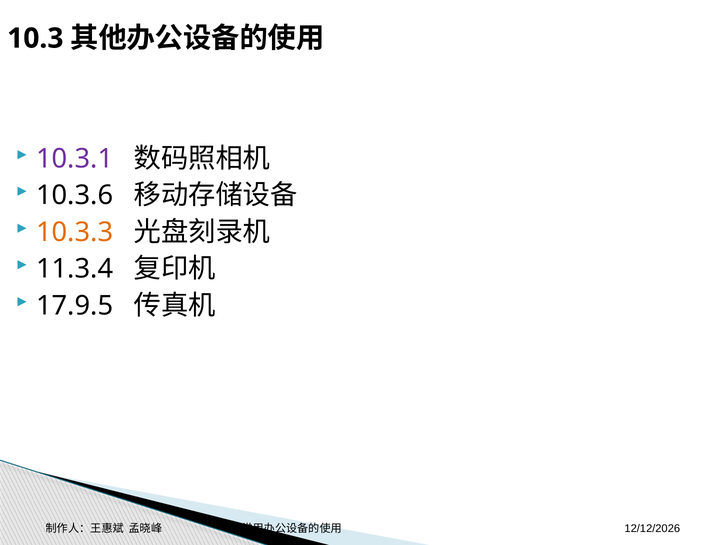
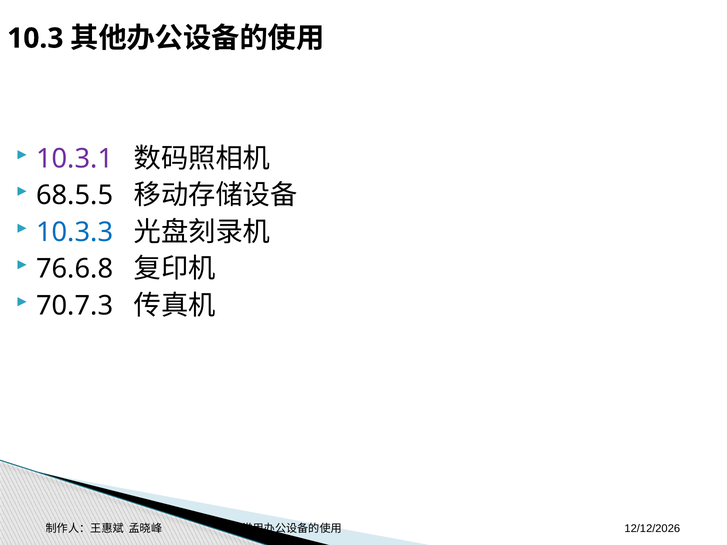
10.3.6: 10.3.6 -> 68.5.5
10.3.3 colour: orange -> blue
11.3.4: 11.3.4 -> 76.6.8
17.9.5: 17.9.5 -> 70.7.3
